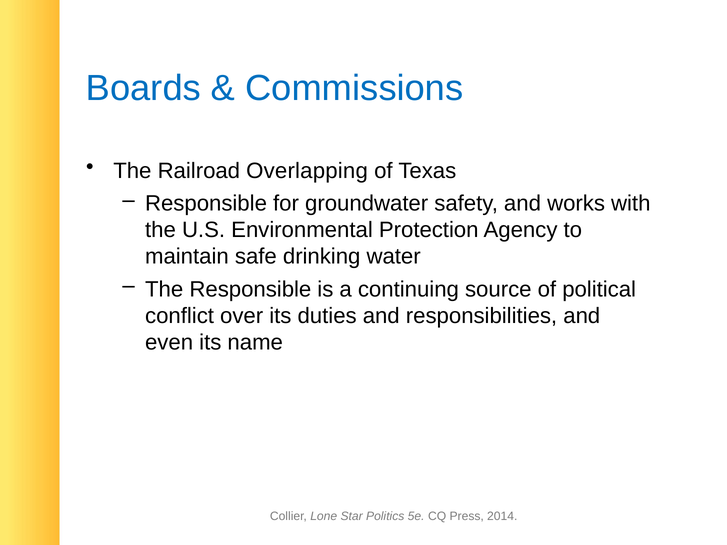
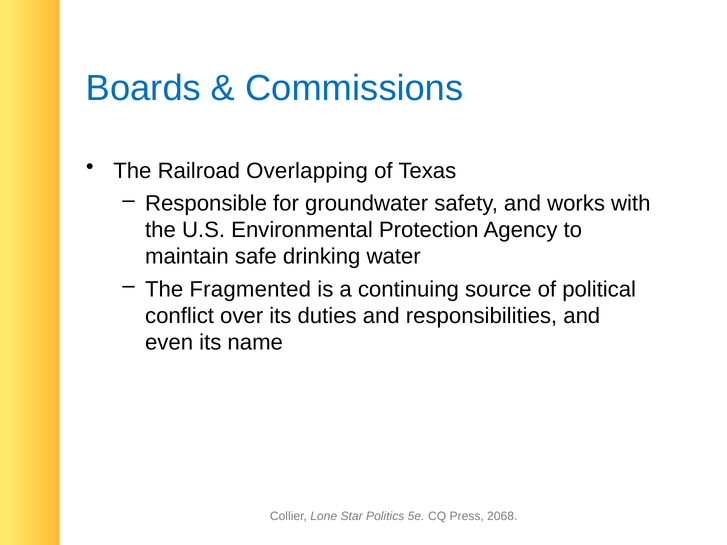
The Responsible: Responsible -> Fragmented
2014: 2014 -> 2068
